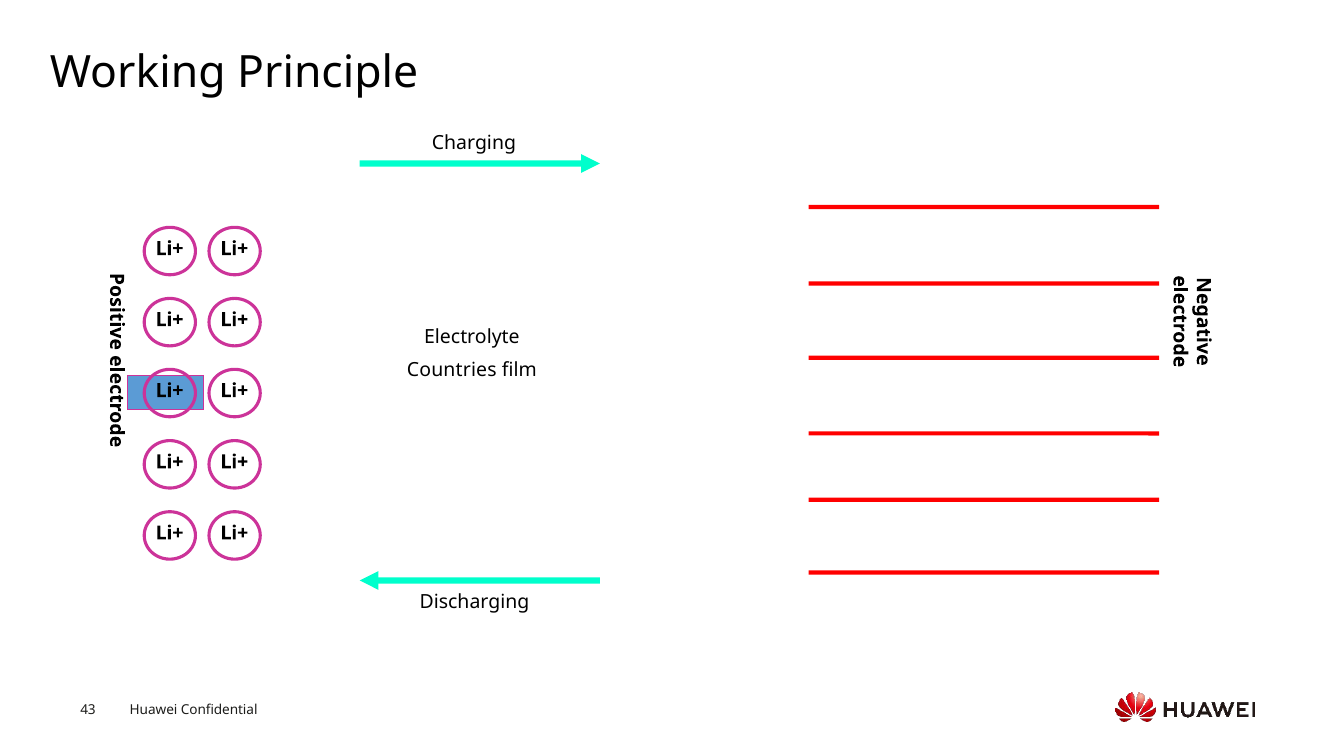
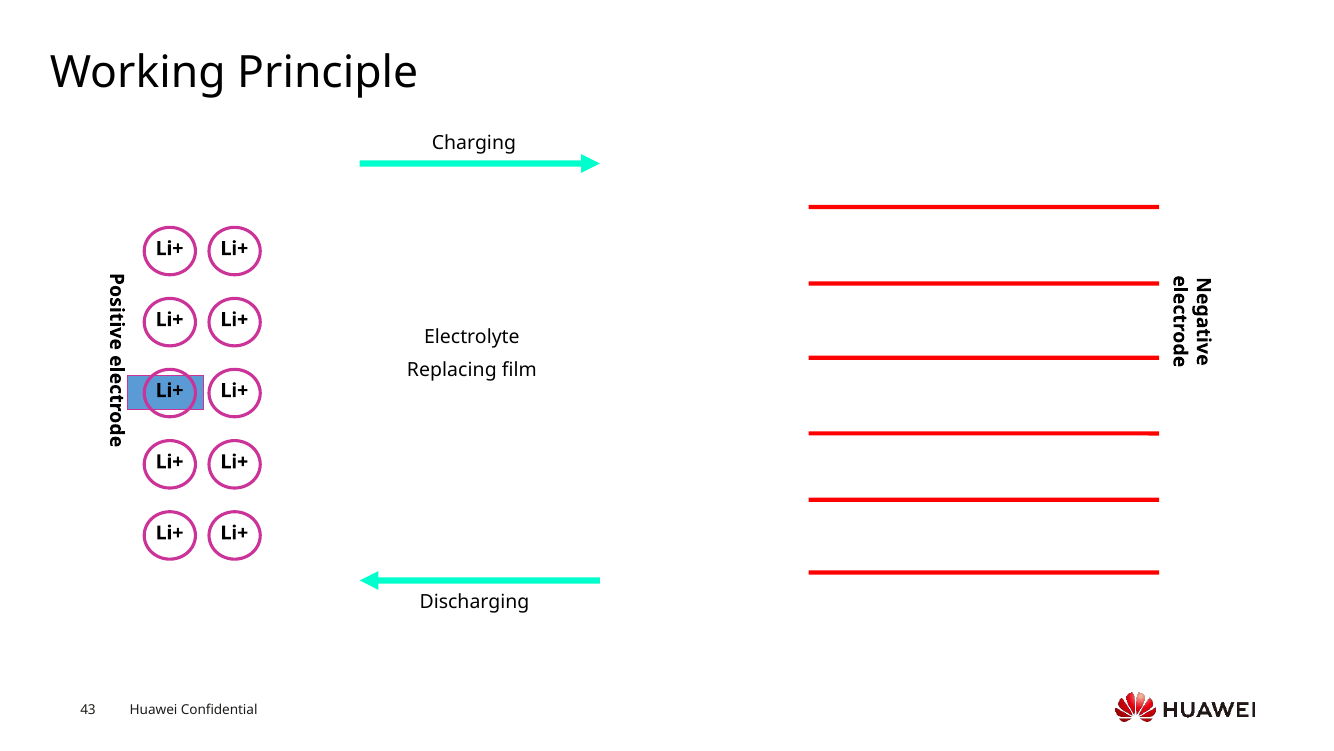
Countries: Countries -> Replacing
